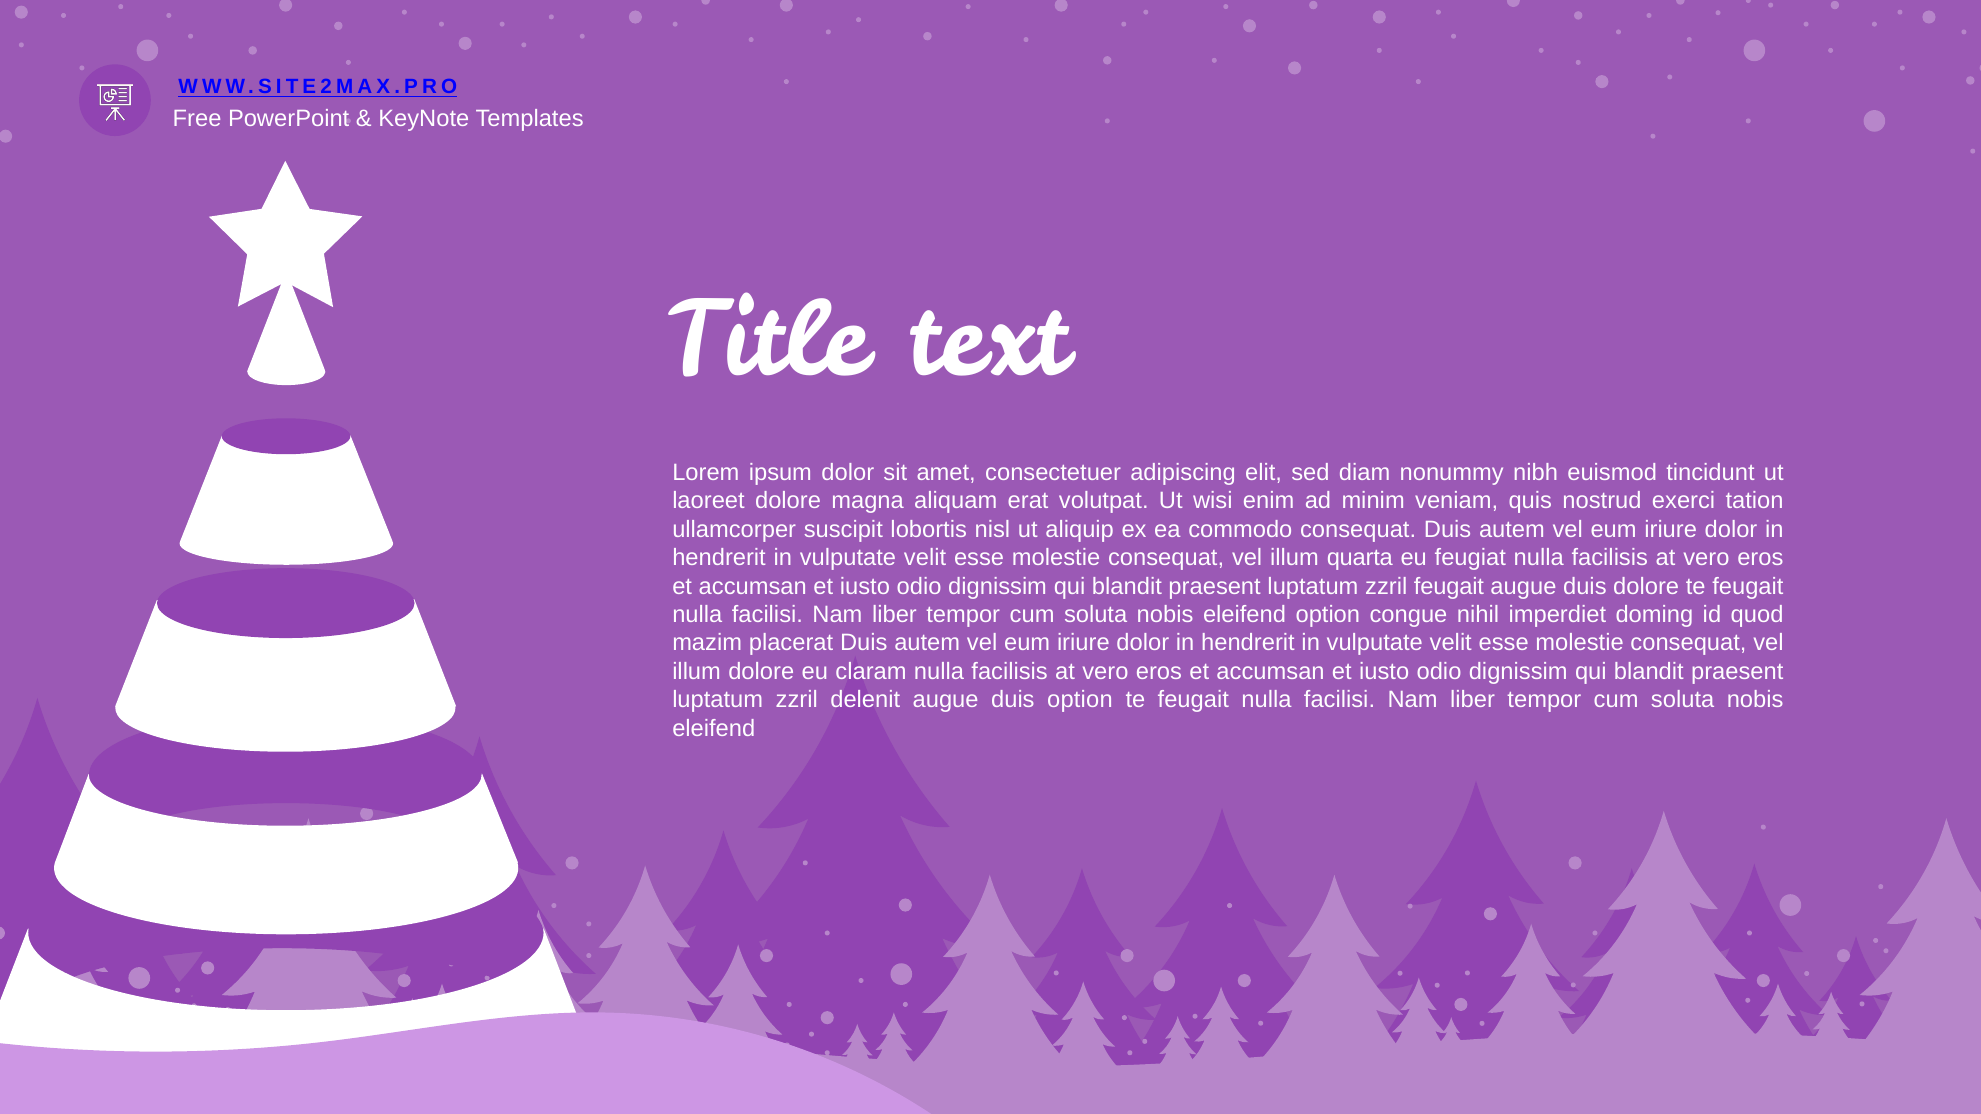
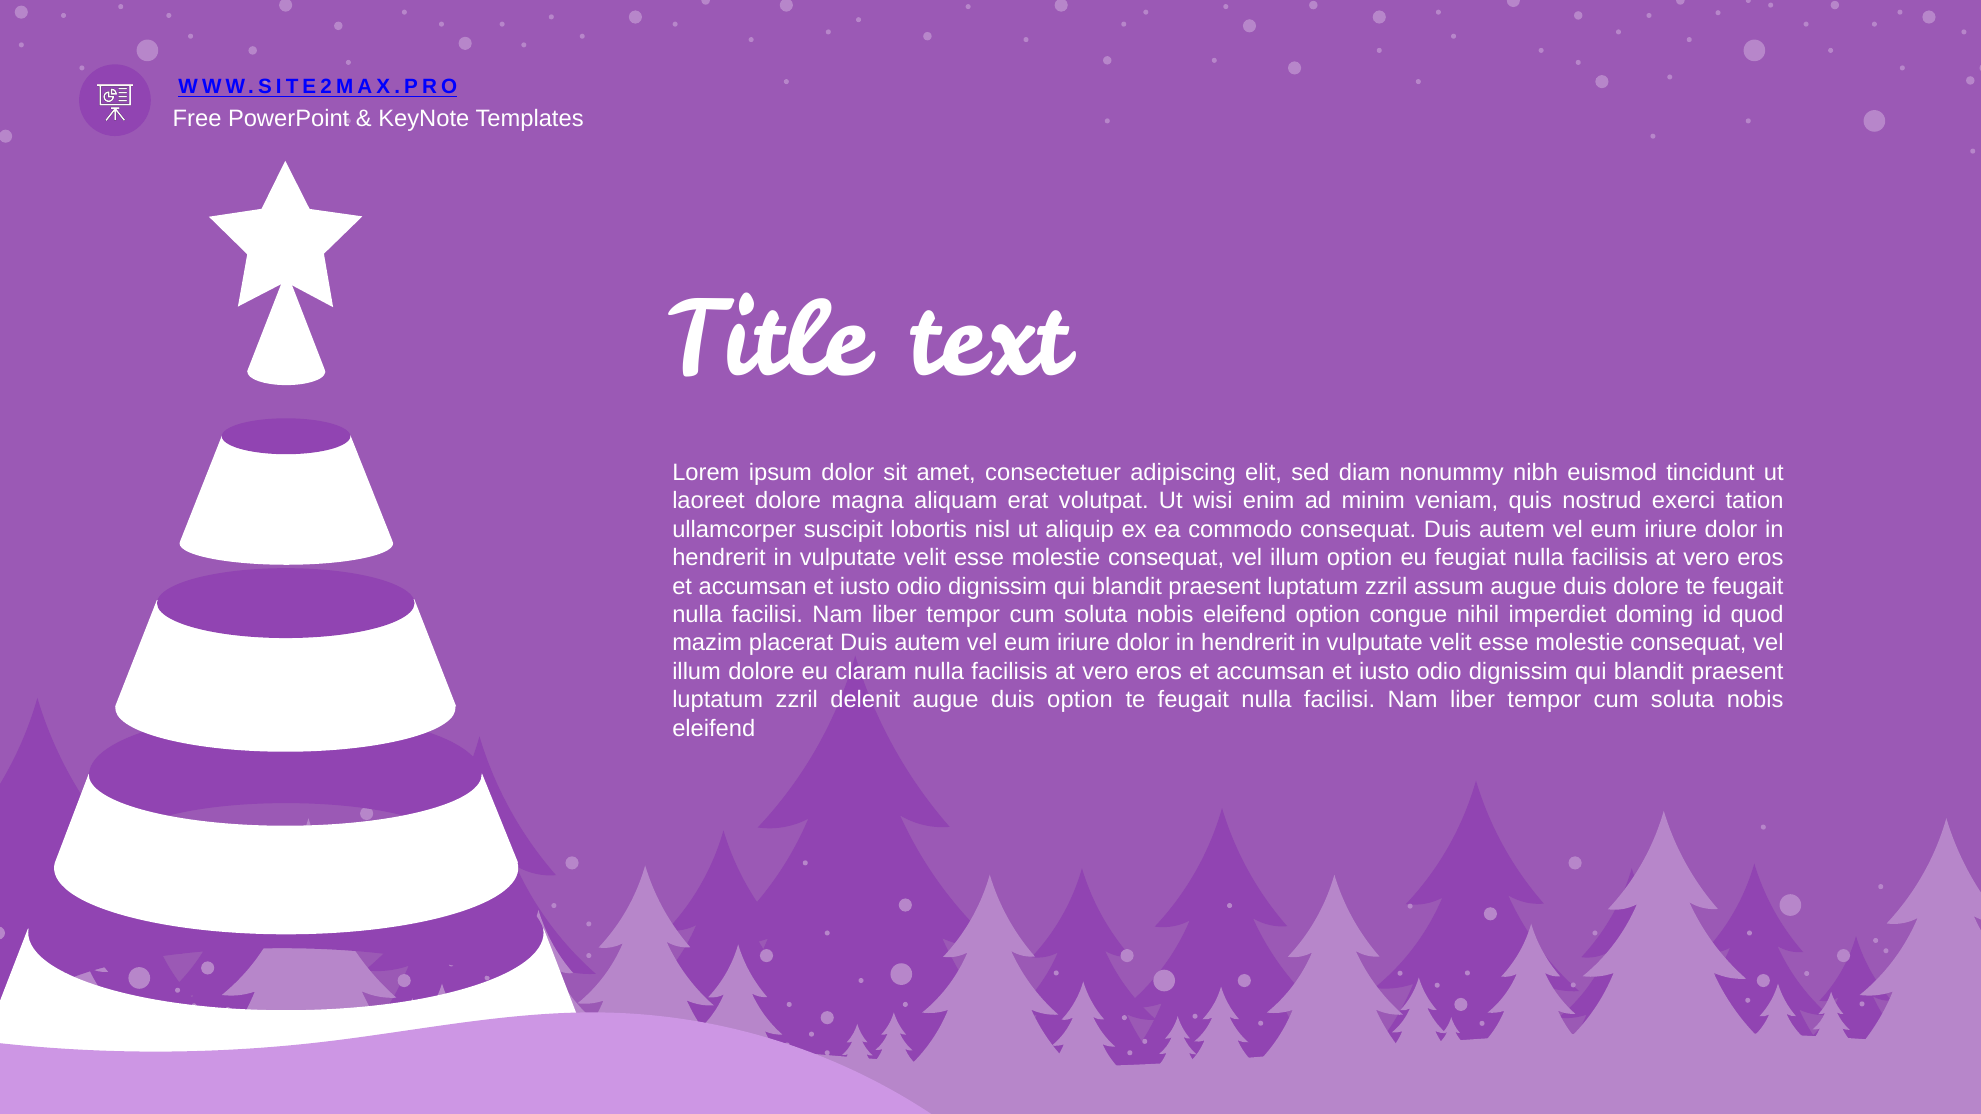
illum quarta: quarta -> option
zzril feugait: feugait -> assum
